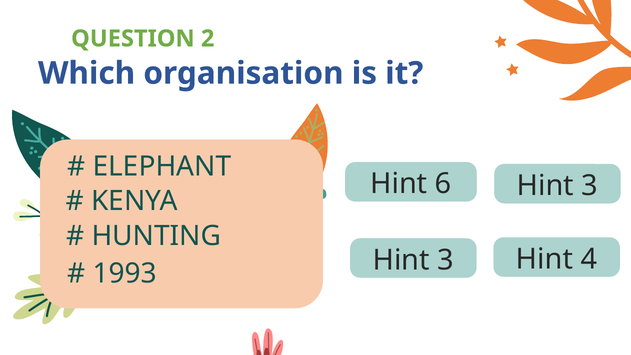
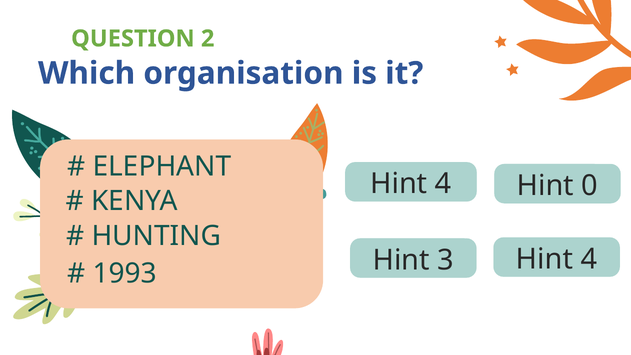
6 at (443, 184): 6 -> 4
3 at (590, 186): 3 -> 0
